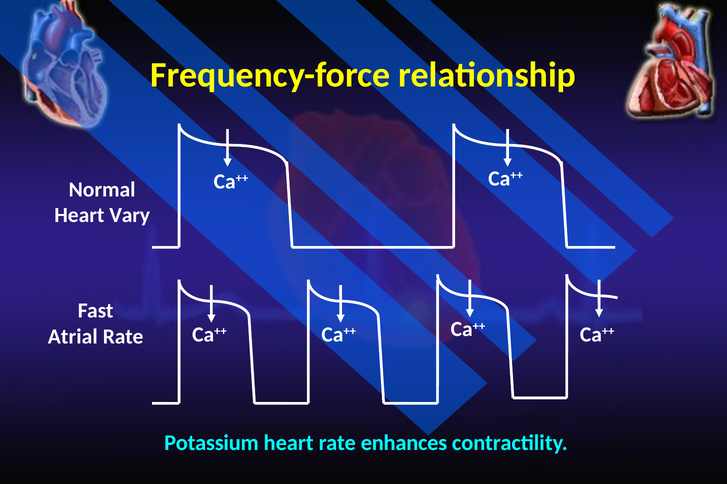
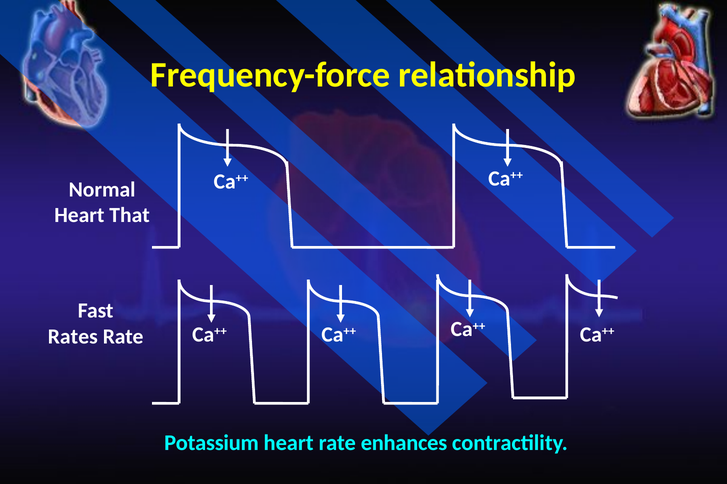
Vary: Vary -> That
Atrial: Atrial -> Rates
